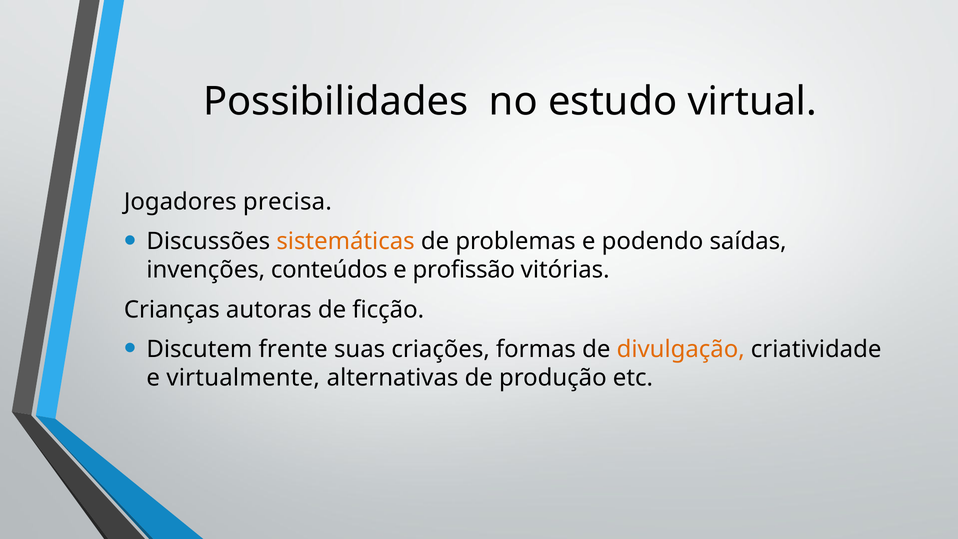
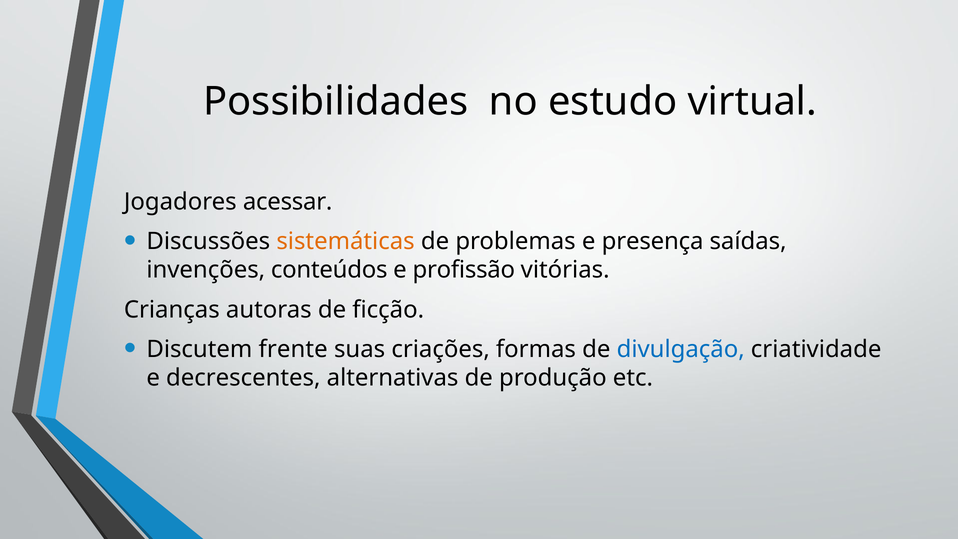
precisa: precisa -> acessar
podendo: podendo -> presença
divulgação colour: orange -> blue
virtualmente: virtualmente -> decrescentes
